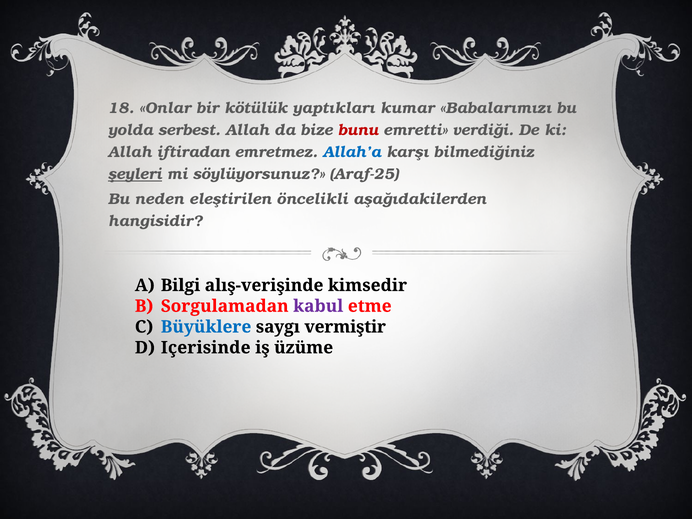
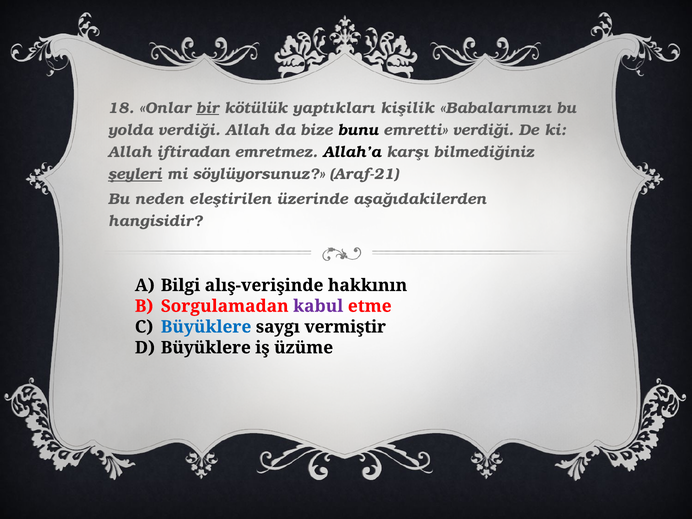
bir underline: none -> present
kumar: kumar -> kişilik
yolda serbest: serbest -> verdiği
bunu colour: red -> black
Allah’a colour: blue -> black
Araf-25: Araf-25 -> Araf-21
öncelikli: öncelikli -> üzerinde
kimsedir: kimsedir -> hakkının
Içerisinde at (206, 348): Içerisinde -> Büyüklere
